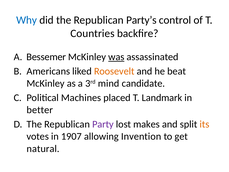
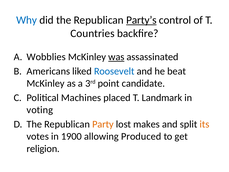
Party’s underline: none -> present
Bessemer: Bessemer -> Wobblies
Roosevelt colour: orange -> blue
mind: mind -> point
better: better -> voting
Party colour: purple -> orange
1907: 1907 -> 1900
Invention: Invention -> Produced
natural: natural -> religion
